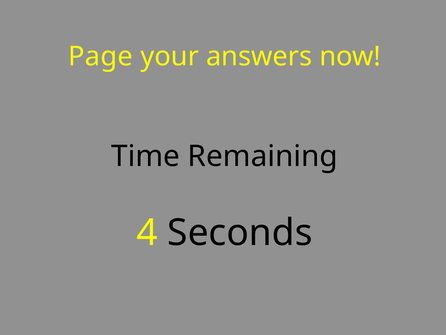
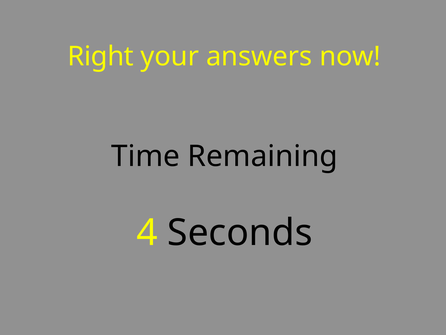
Page: Page -> Right
